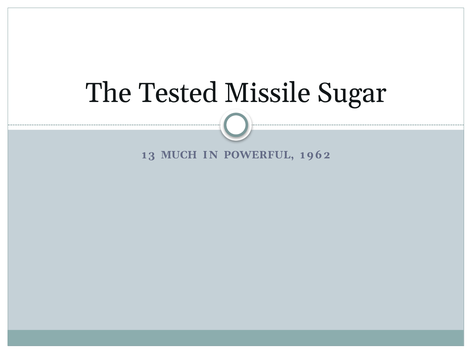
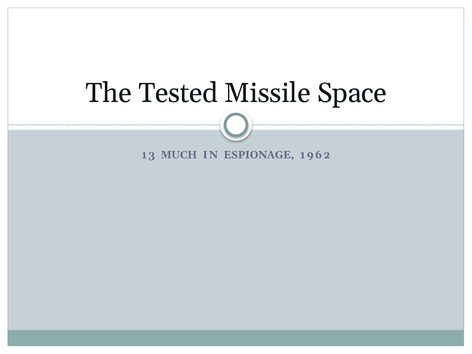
Sugar: Sugar -> Space
POWERFUL: POWERFUL -> ESPIONAGE
